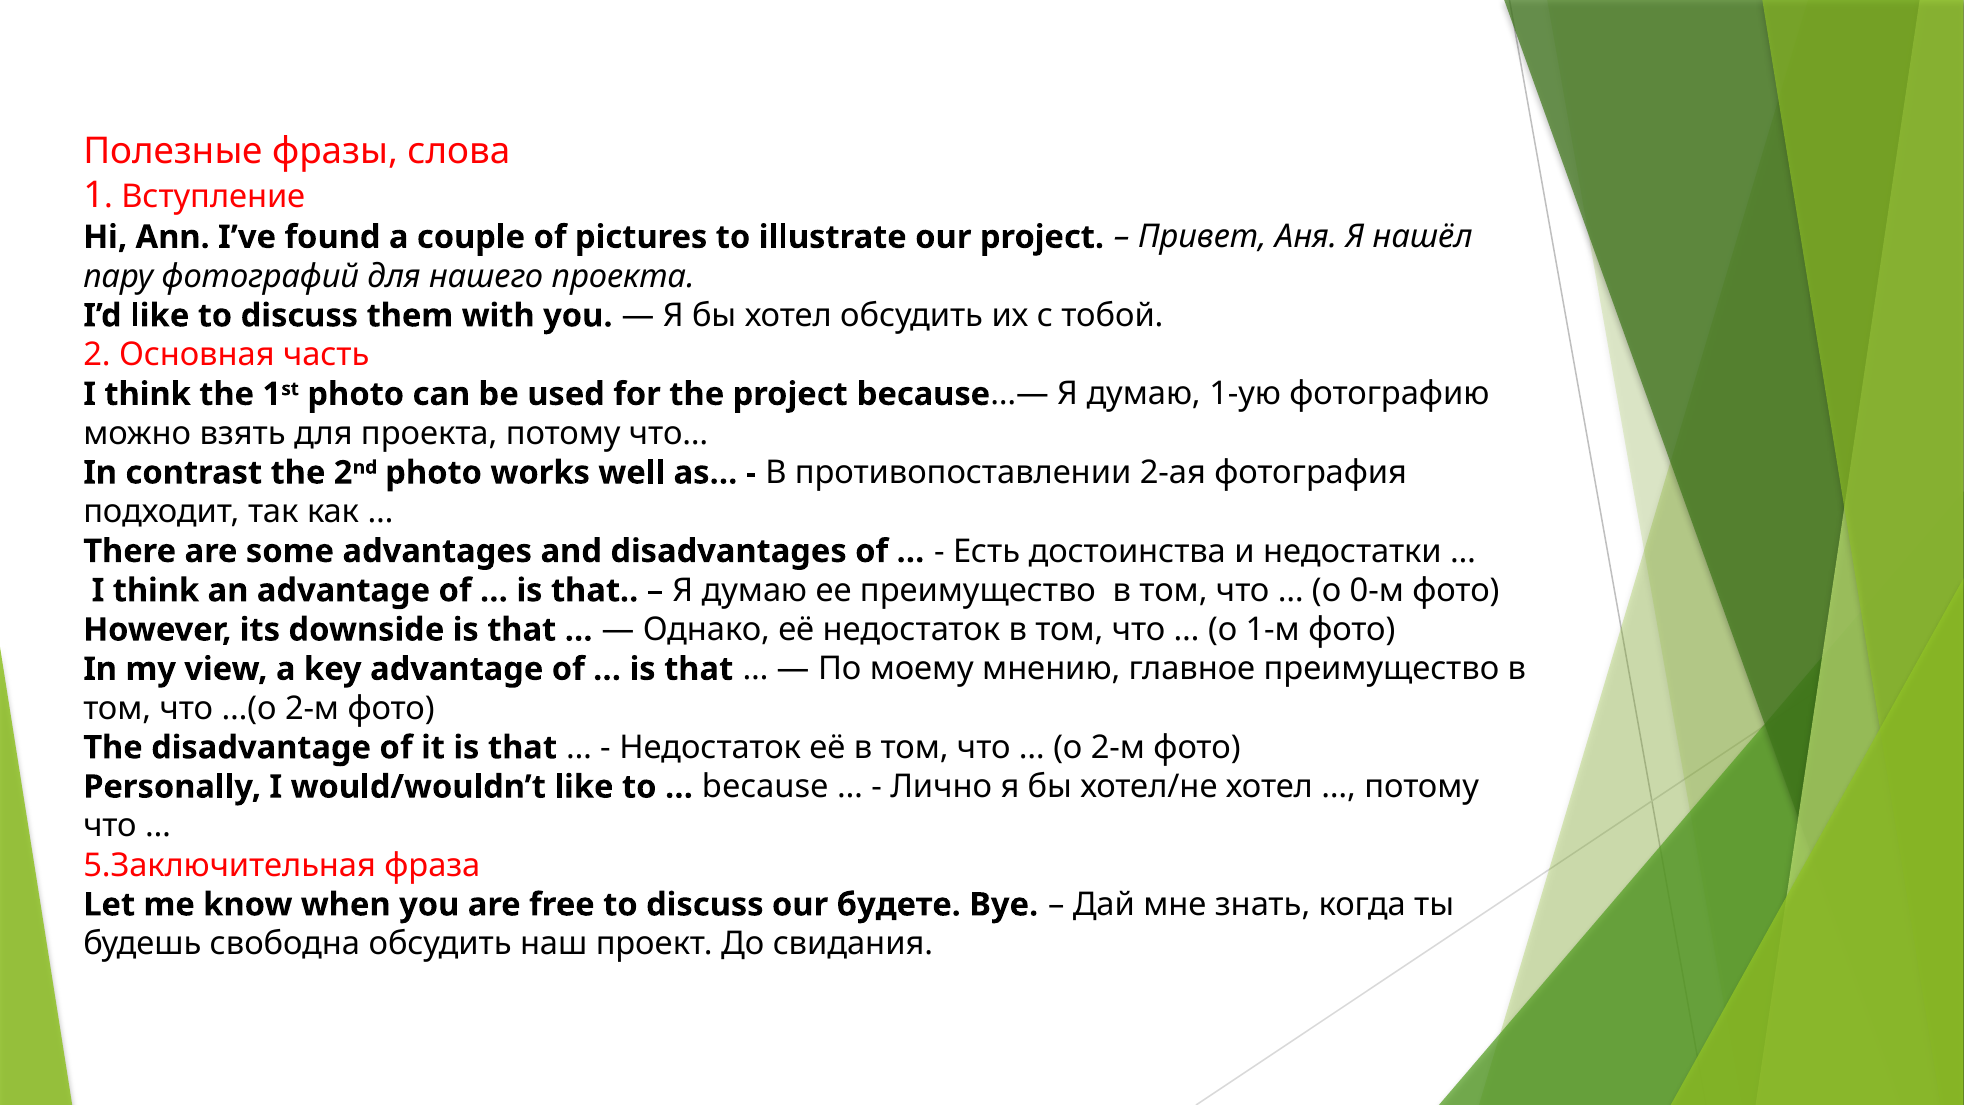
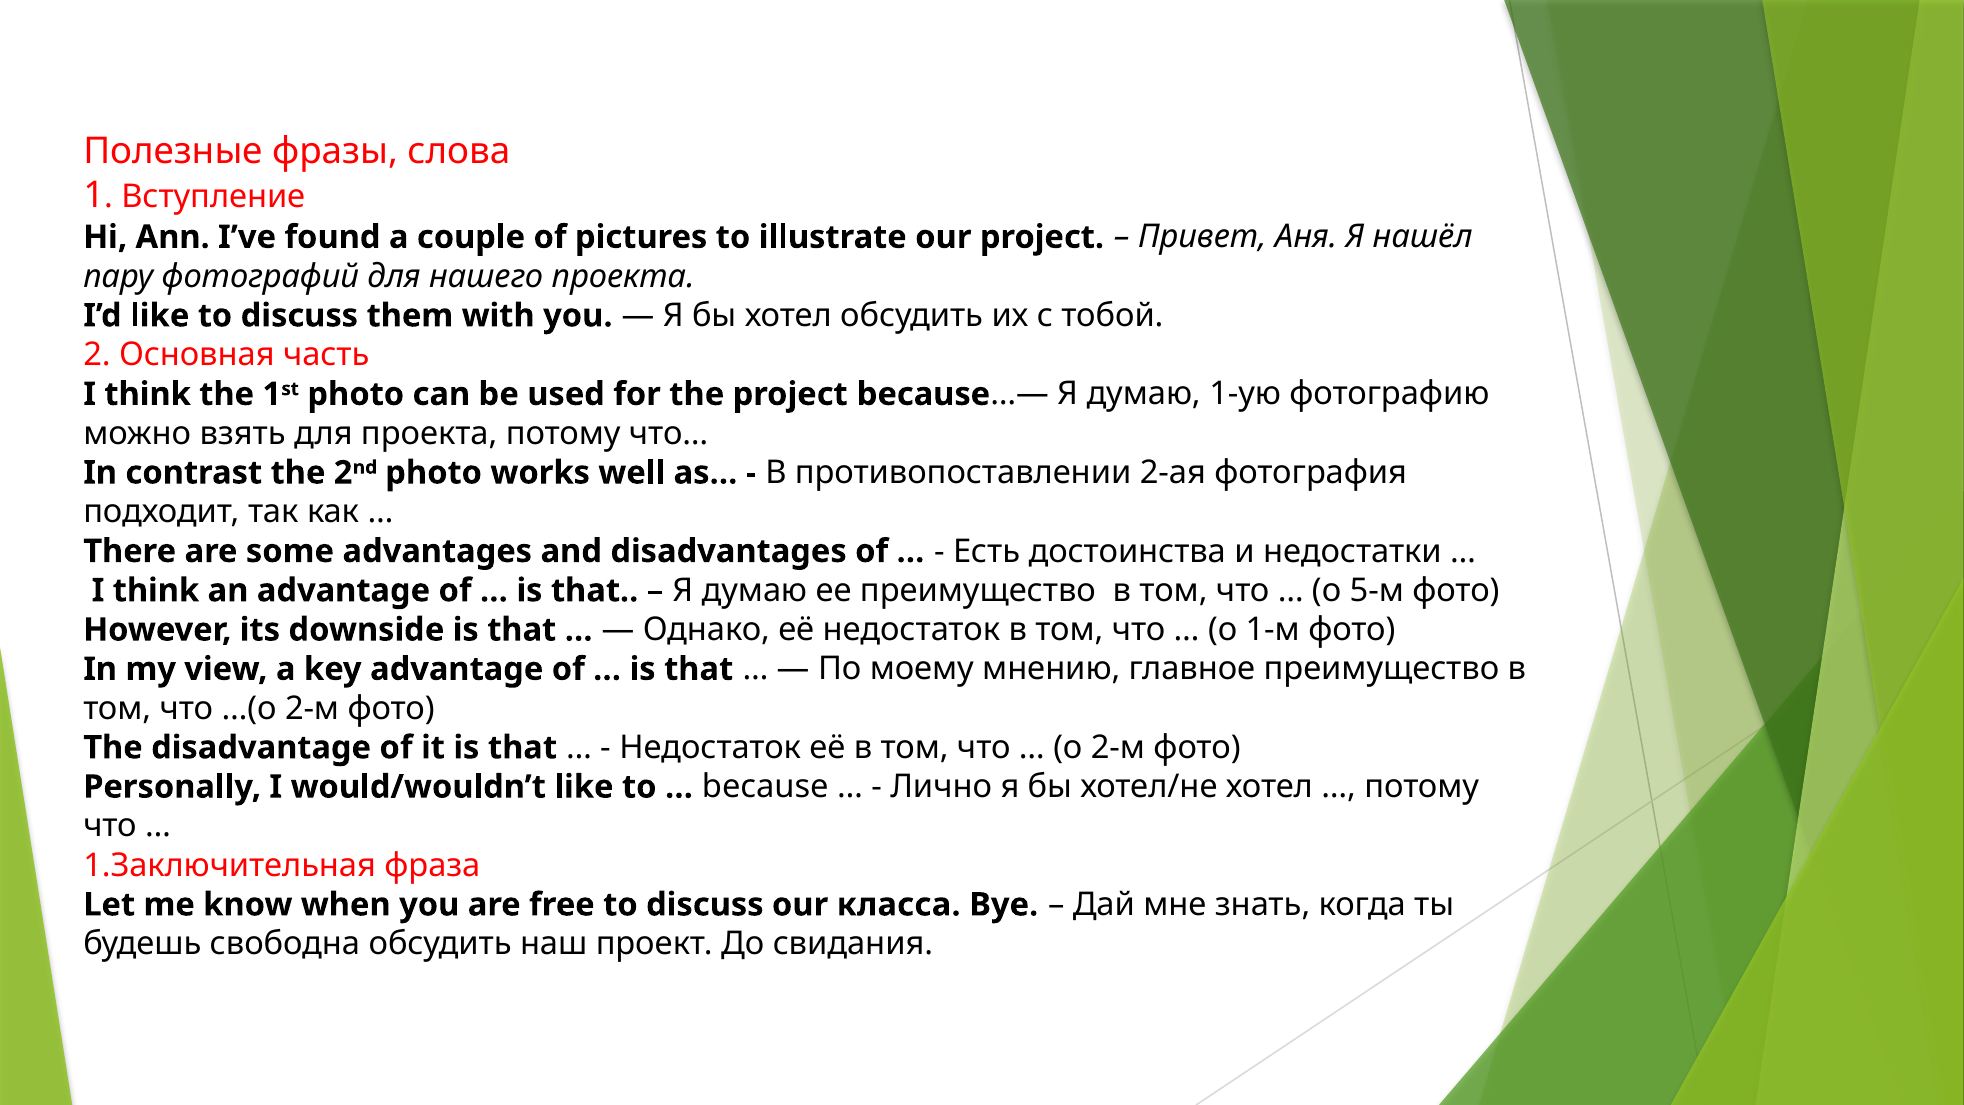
0-м: 0-м -> 5-м
5.Заключительная: 5.Заключительная -> 1.Заключительная
будете: будете -> класса
